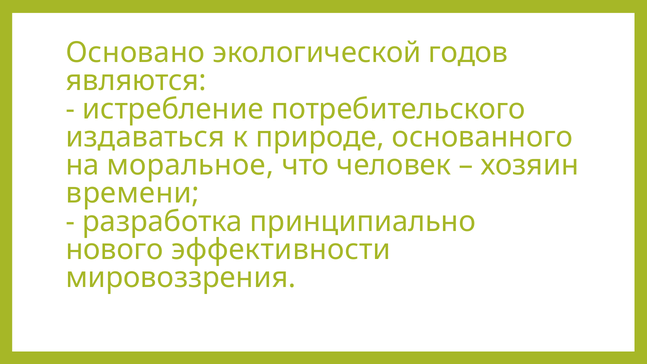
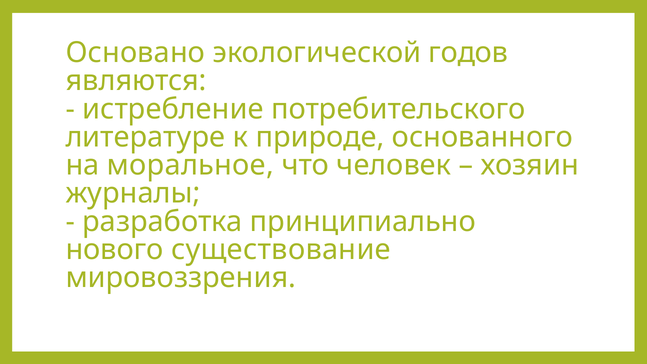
издаваться: издаваться -> литературе
времени: времени -> журналы
эффективности: эффективности -> существование
